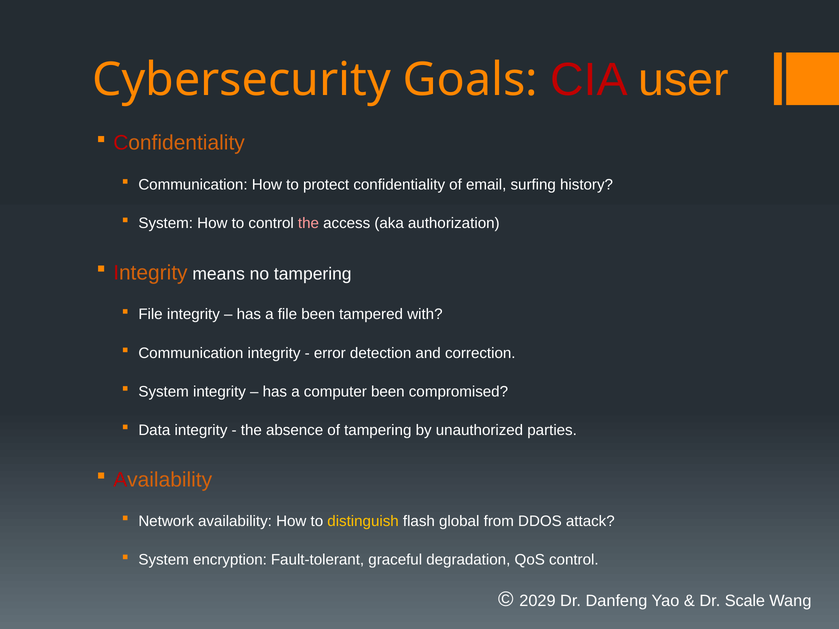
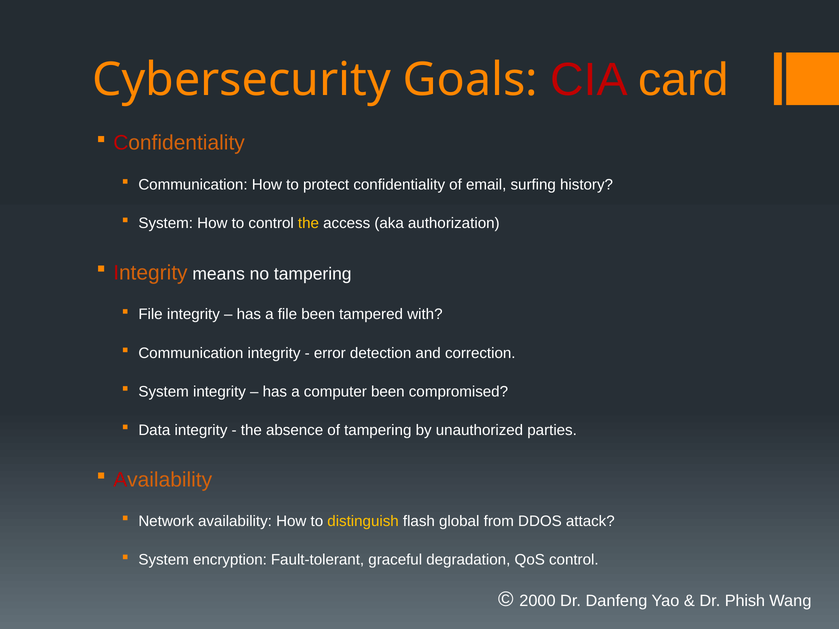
user: user -> card
the at (309, 223) colour: pink -> yellow
2029: 2029 -> 2000
Scale: Scale -> Phish
